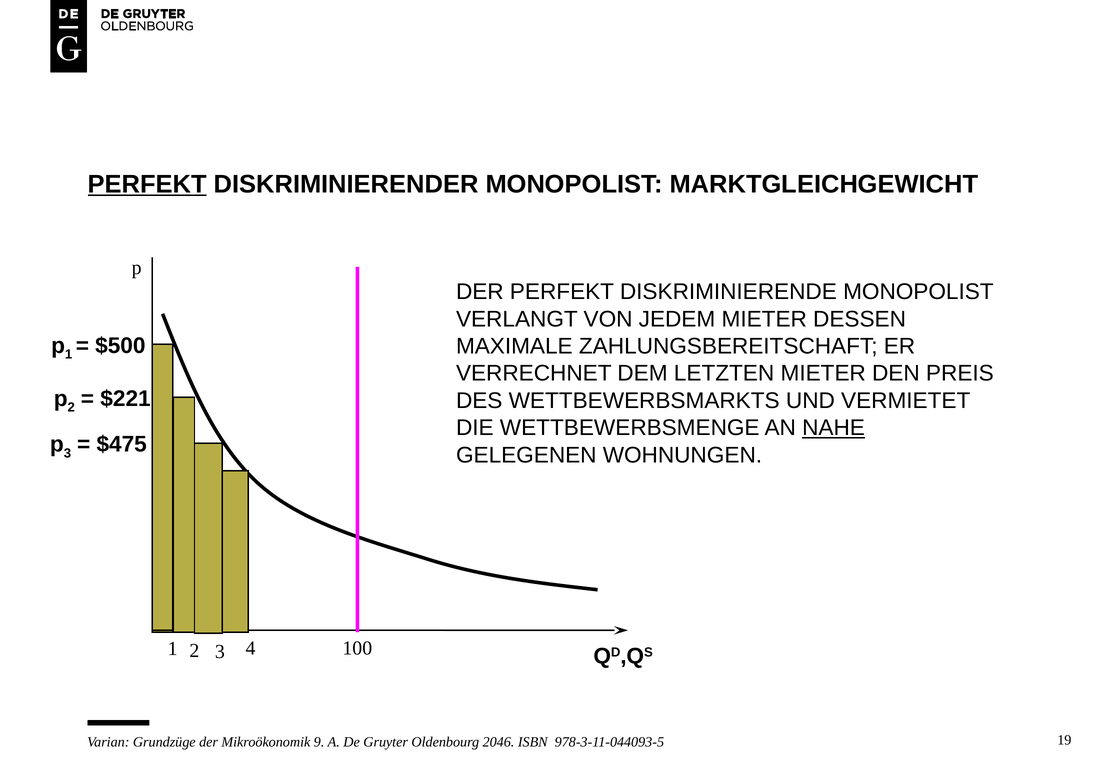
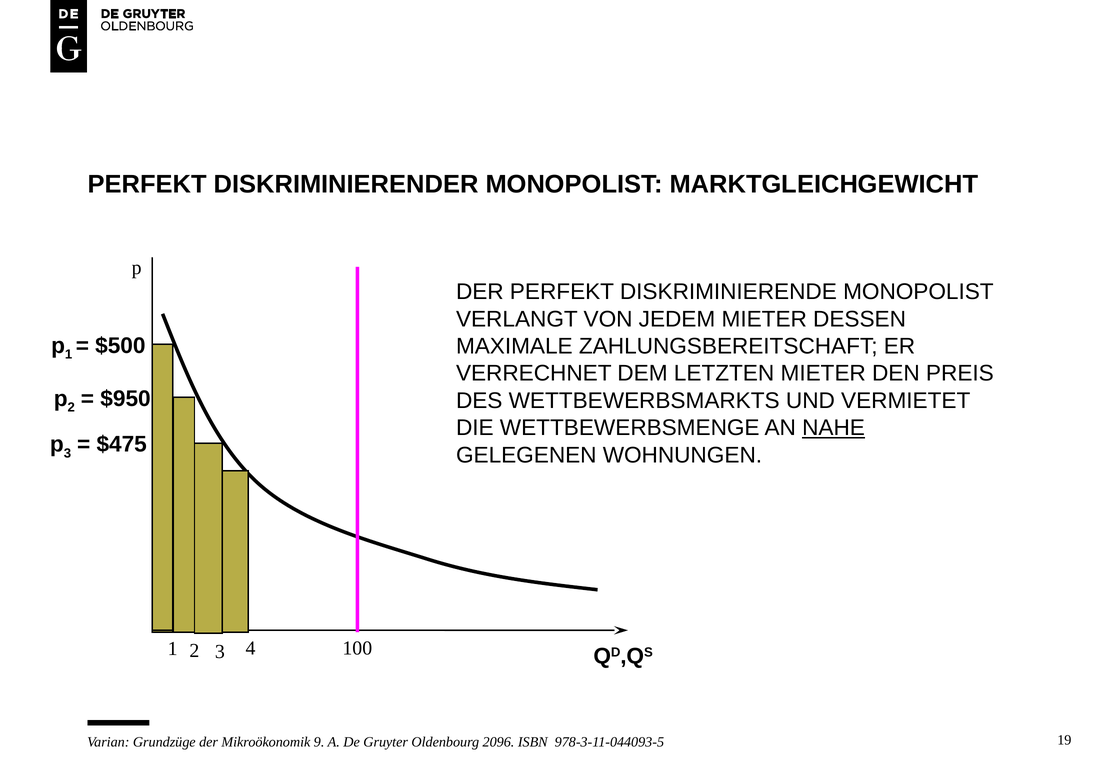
PERFEKT at (147, 184) underline: present -> none
$221: $221 -> $950
2046: 2046 -> 2096
